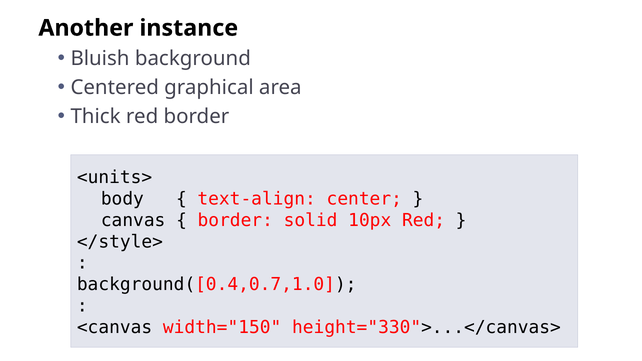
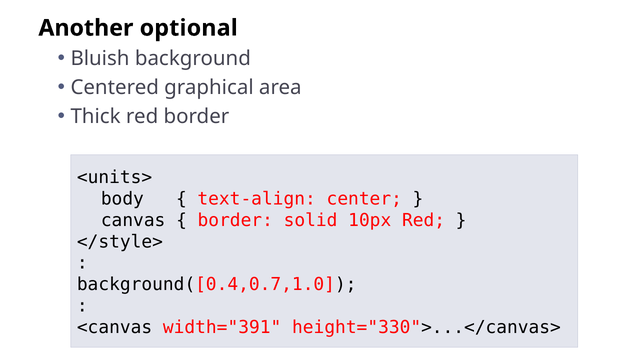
instance: instance -> optional
width="150: width="150 -> width="391
